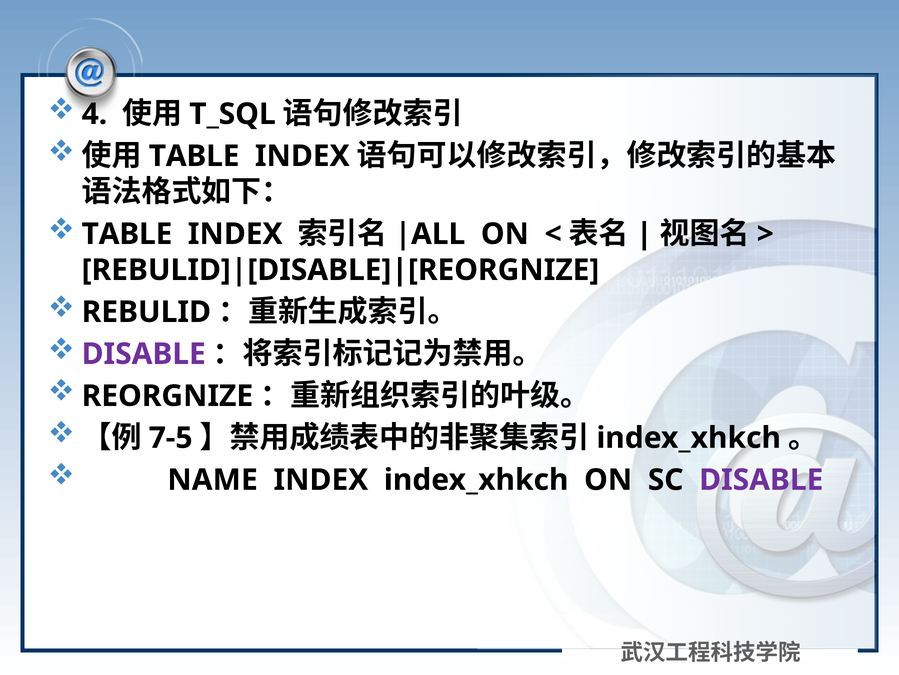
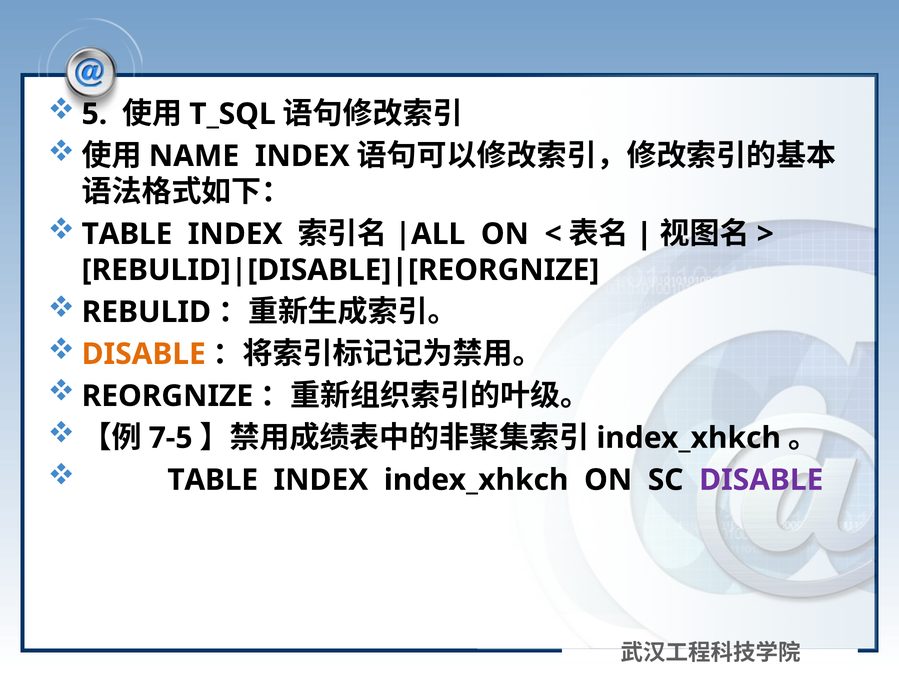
4: 4 -> 5
TABLE at (194, 156): TABLE -> NAME
DISABLE at (144, 354) colour: purple -> orange
NAME at (213, 479): NAME -> TABLE
